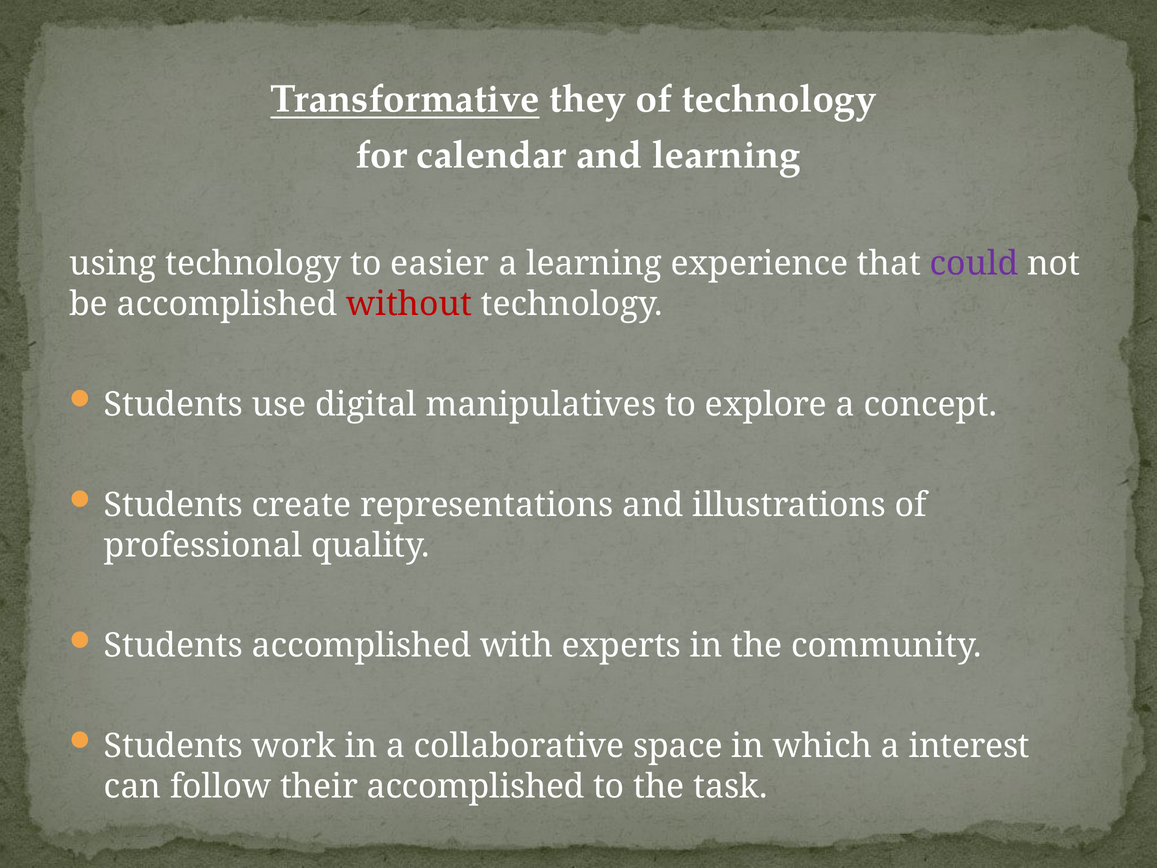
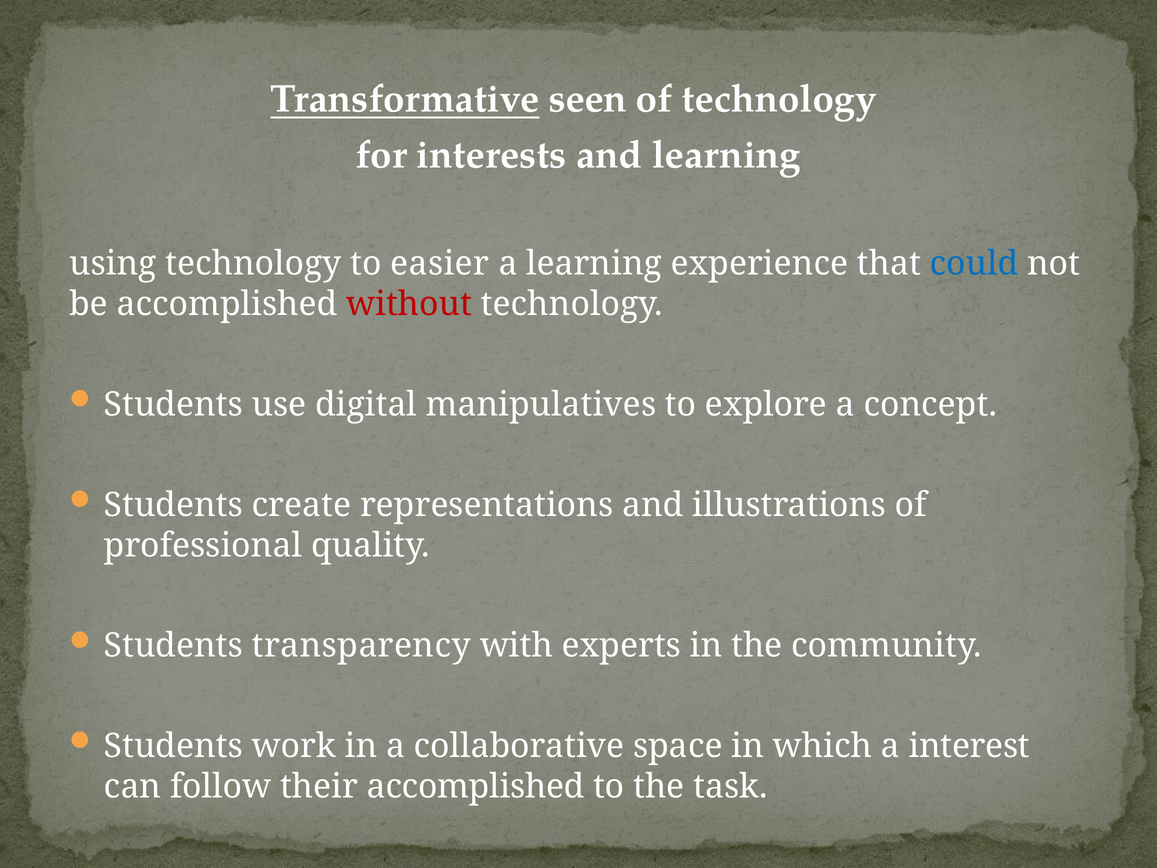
they: they -> seen
calendar: calendar -> interests
could colour: purple -> blue
Students accomplished: accomplished -> transparency
